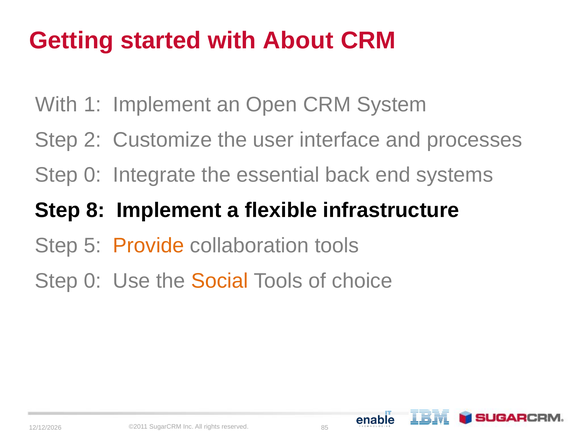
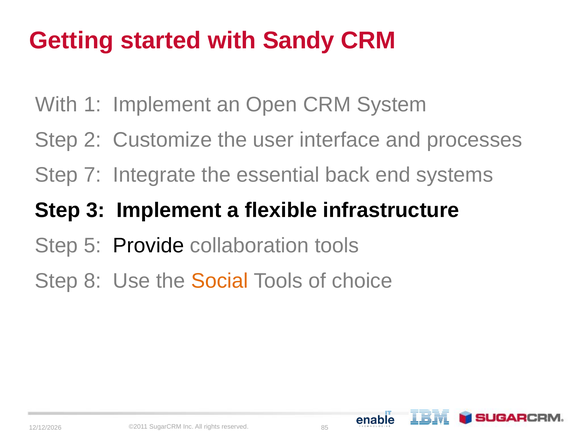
About: About -> Sandy
0 at (93, 175): 0 -> 7
8: 8 -> 3
Provide colour: orange -> black
0 at (93, 281): 0 -> 8
